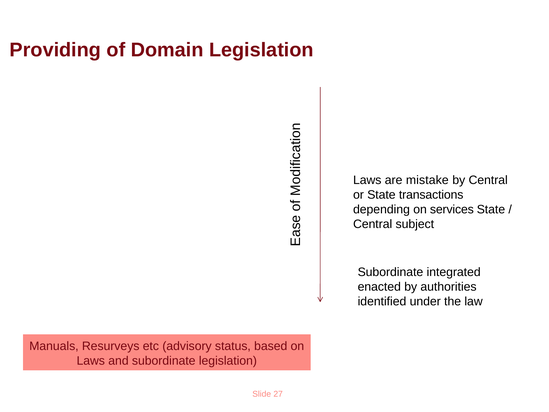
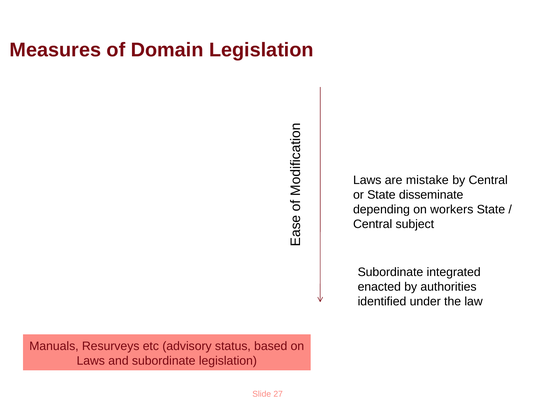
Providing: Providing -> Measures
transactions: transactions -> disseminate
services: services -> workers
